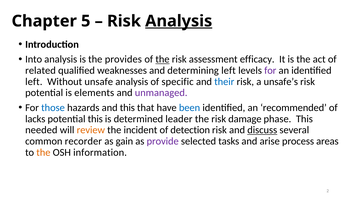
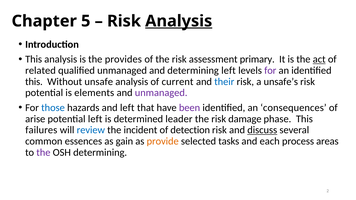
Into at (34, 59): Into -> This
the at (162, 59) underline: present -> none
efficacy: efficacy -> primary
act underline: none -> present
qualified weaknesses: weaknesses -> unmanaged
left at (34, 82): left -> this
specific: specific -> current
and this: this -> left
been colour: blue -> purple
recommended: recommended -> consequences
lacks: lacks -> arise
potential this: this -> left
needed: needed -> failures
review colour: orange -> blue
recorder: recorder -> essences
provide colour: purple -> orange
arise: arise -> each
the at (43, 153) colour: orange -> purple
OSH information: information -> determining
